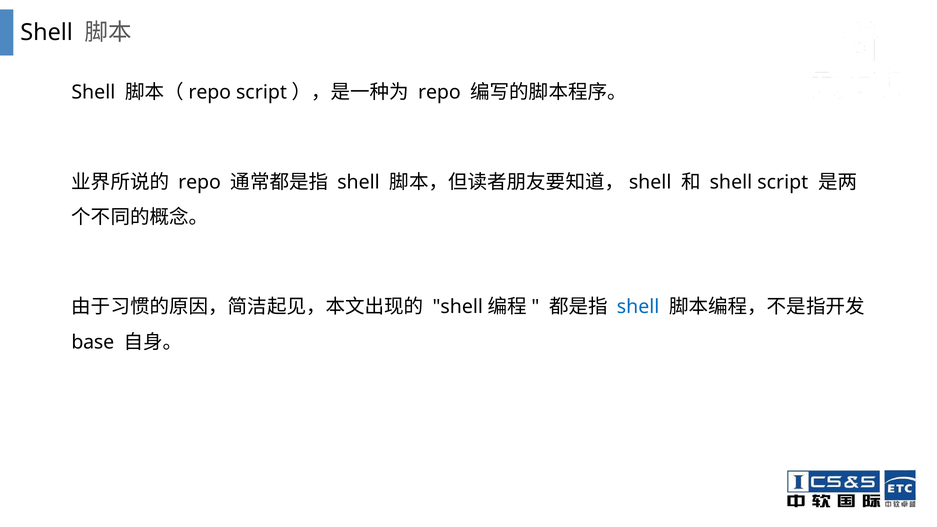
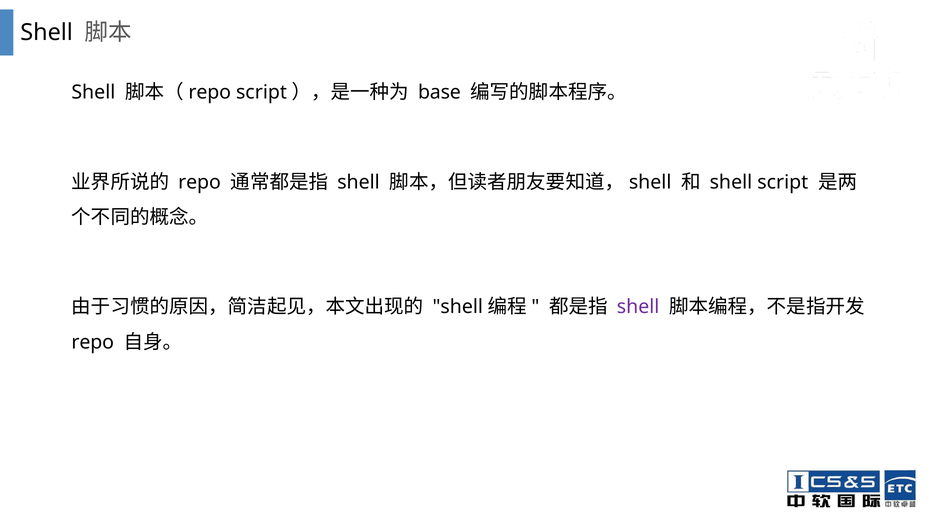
repo at (439, 92): repo -> base
shell at (638, 307) colour: blue -> purple
base at (93, 342): base -> repo
